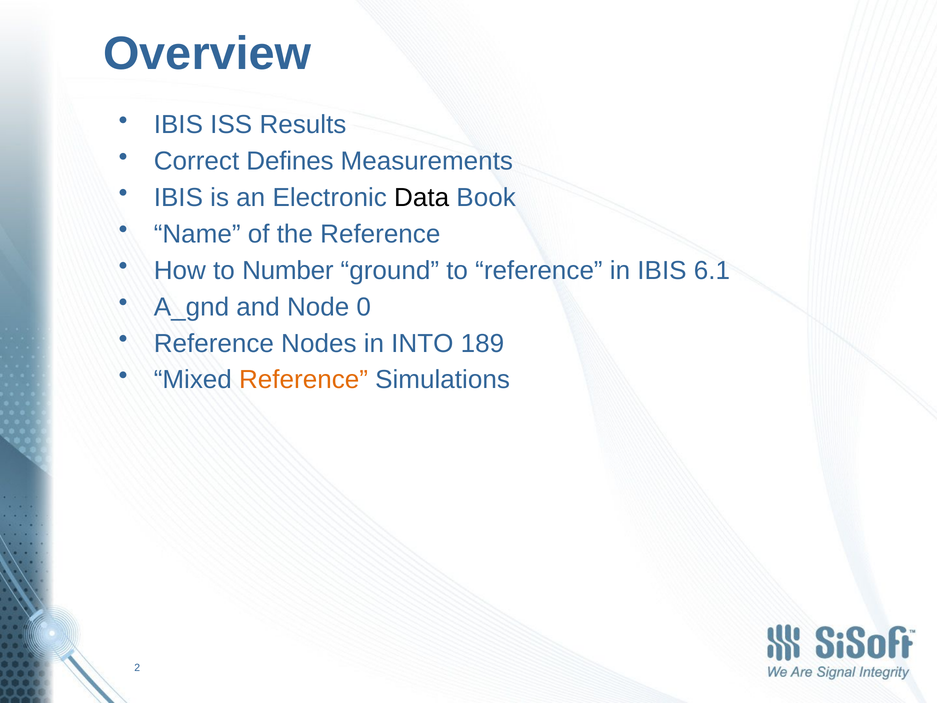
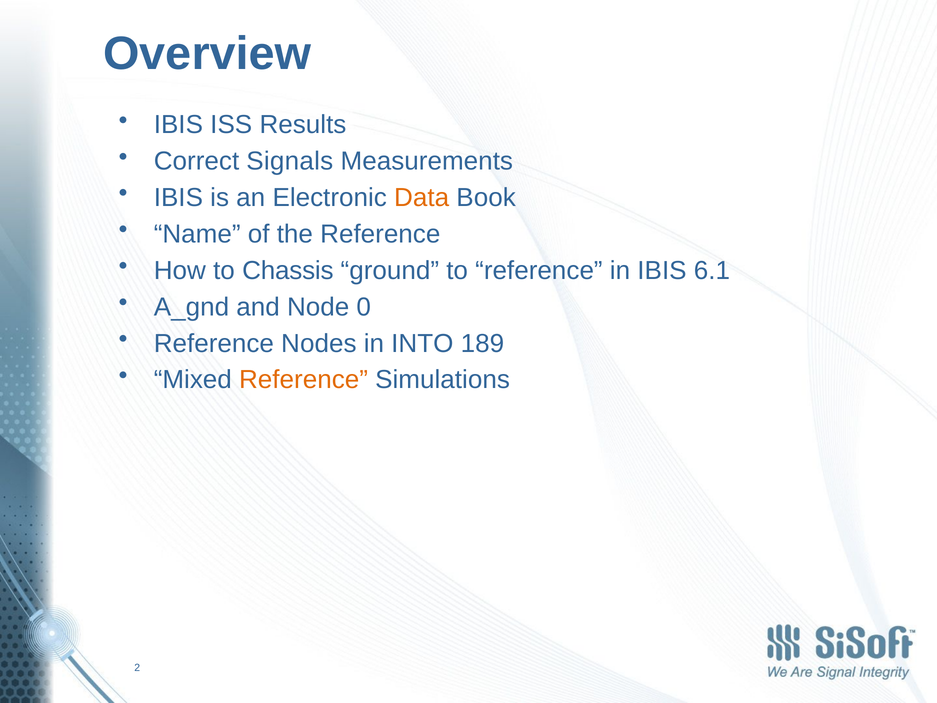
Defines: Defines -> Signals
Data colour: black -> orange
Number: Number -> Chassis
